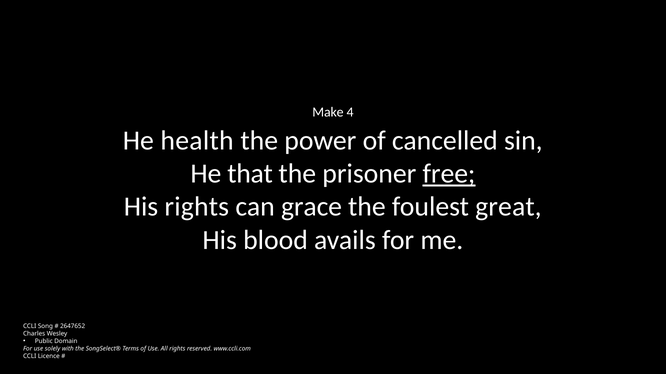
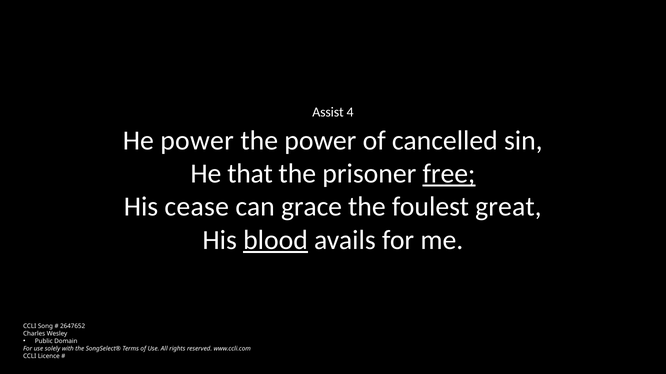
Make: Make -> Assist
He health: health -> power
His rights: rights -> cease
blood underline: none -> present
